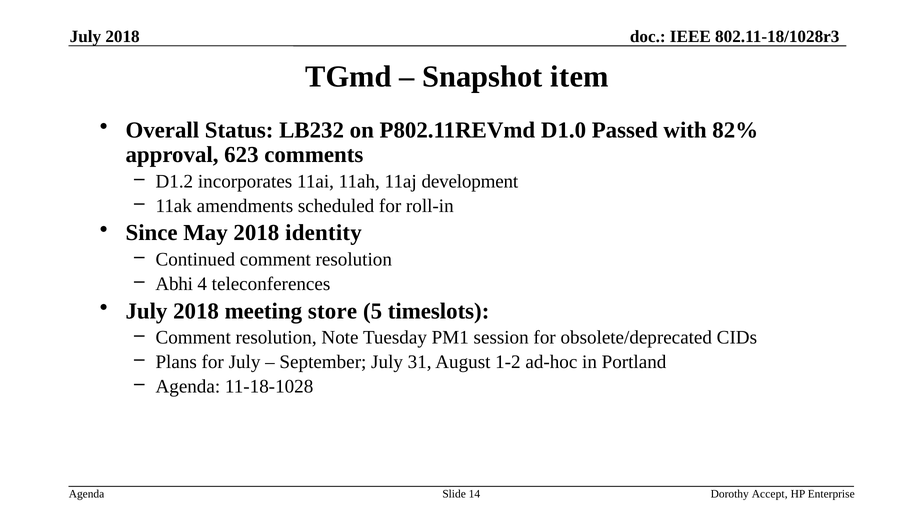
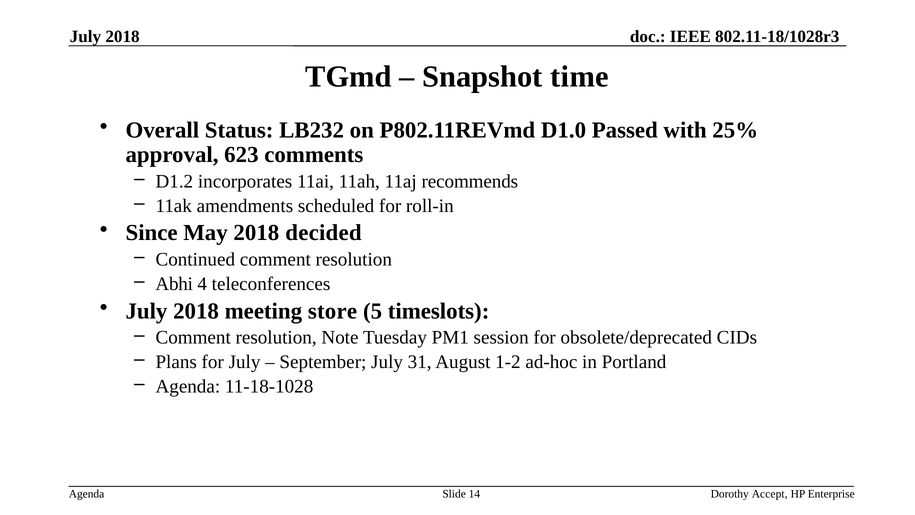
item: item -> time
82%: 82% -> 25%
development: development -> recommends
identity: identity -> decided
